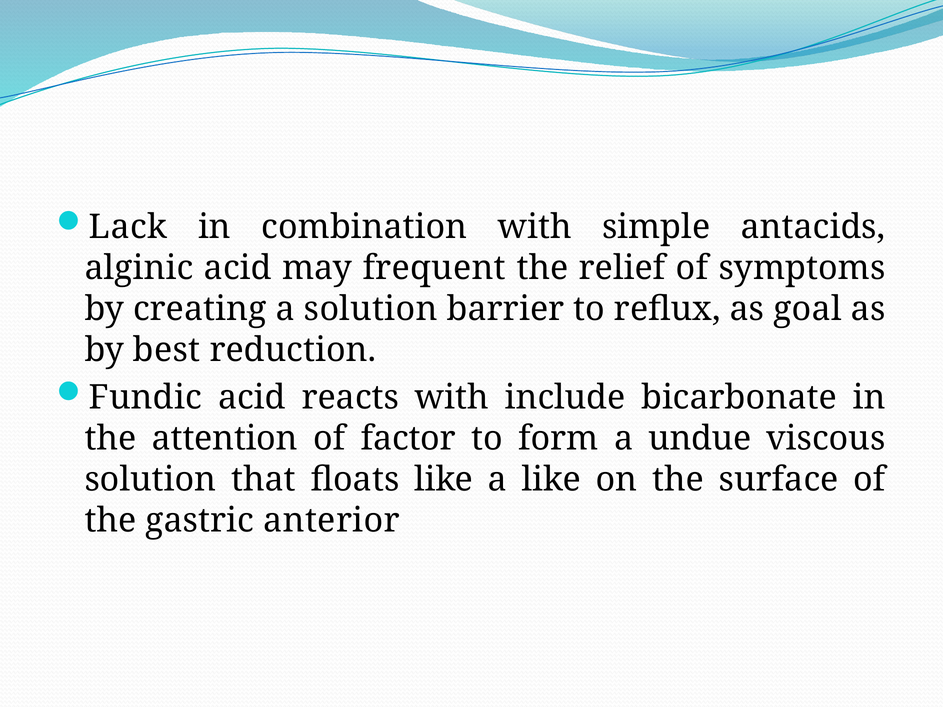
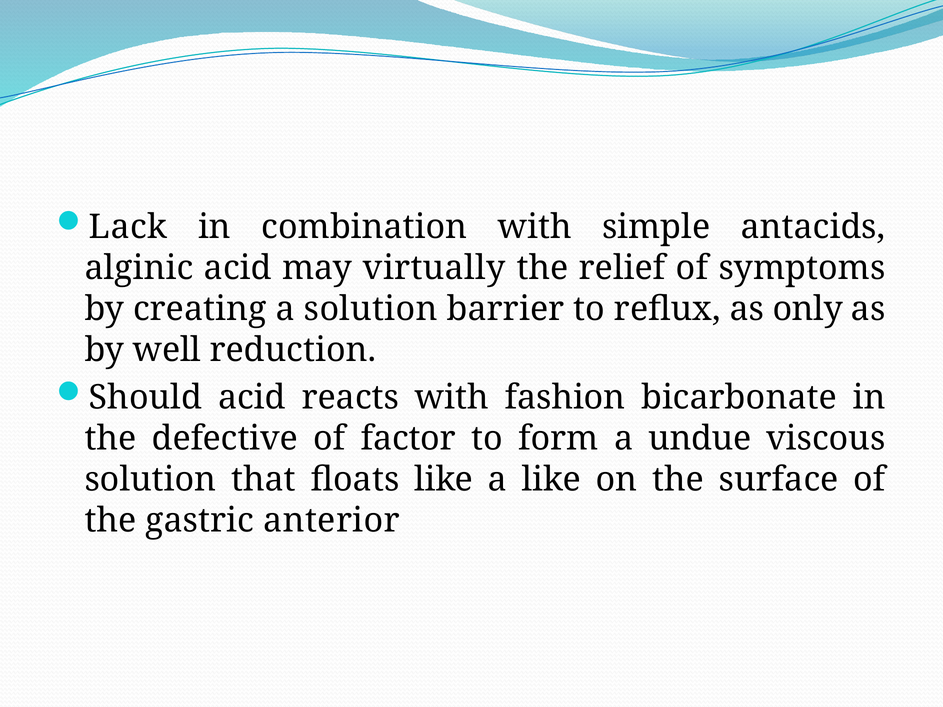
frequent: frequent -> virtually
goal: goal -> only
best: best -> well
Fundic: Fundic -> Should
include: include -> fashion
attention: attention -> defective
